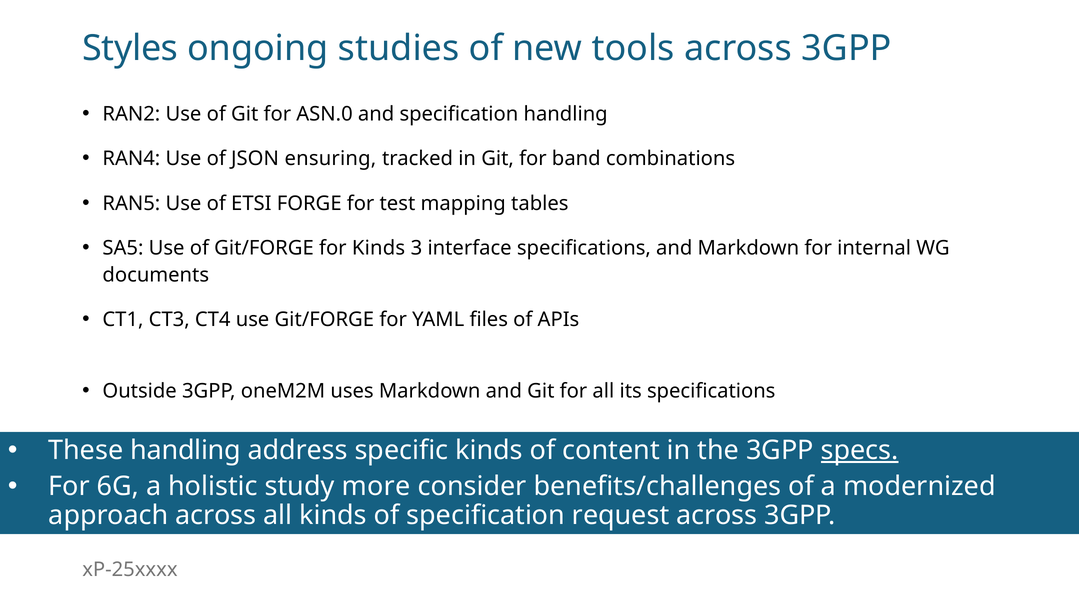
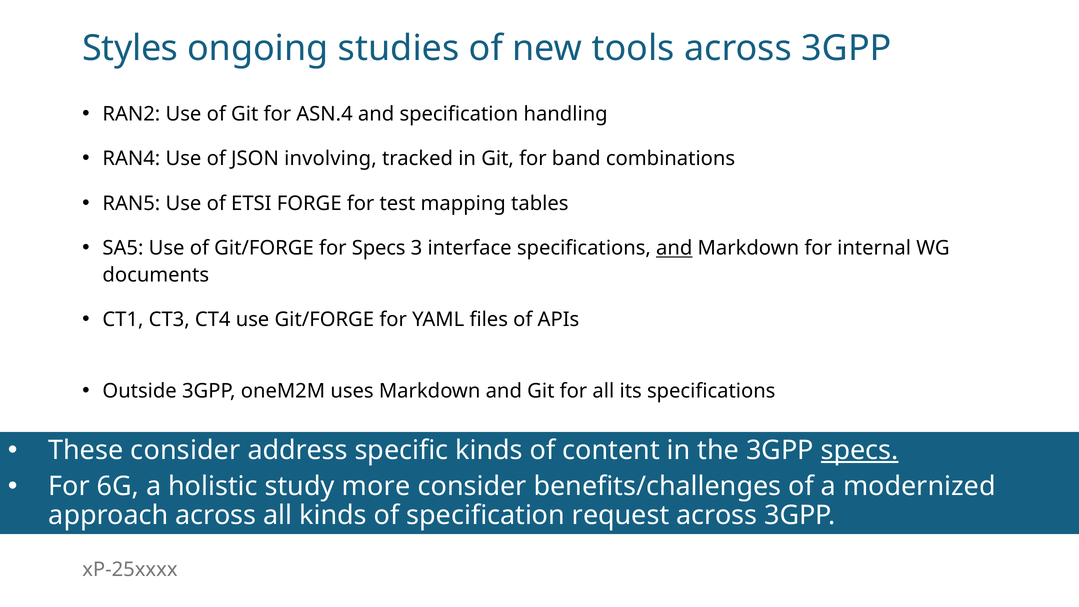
ASN.0: ASN.0 -> ASN.4
ensuring: ensuring -> involving
for Kinds: Kinds -> Specs
and at (674, 248) underline: none -> present
These handling: handling -> consider
